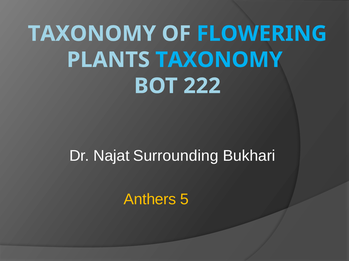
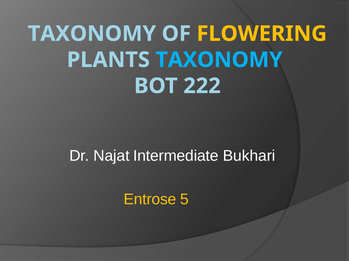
FLOWERING colour: light blue -> yellow
Surrounding: Surrounding -> Intermediate
Anthers: Anthers -> Entrose
